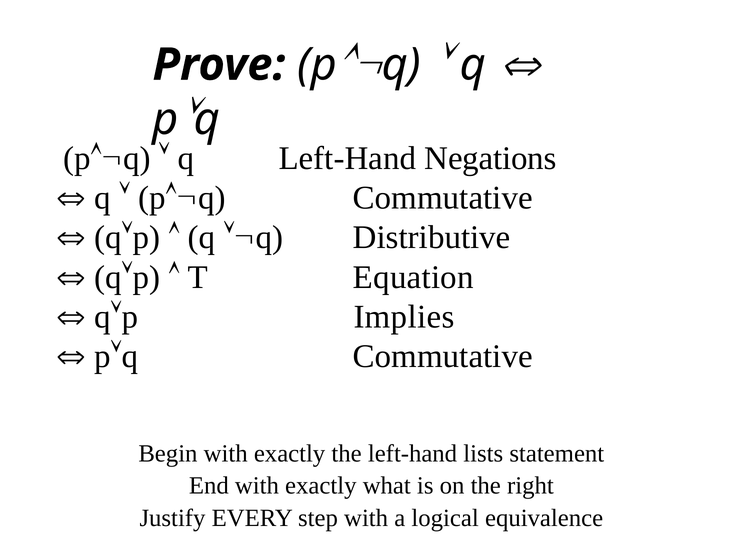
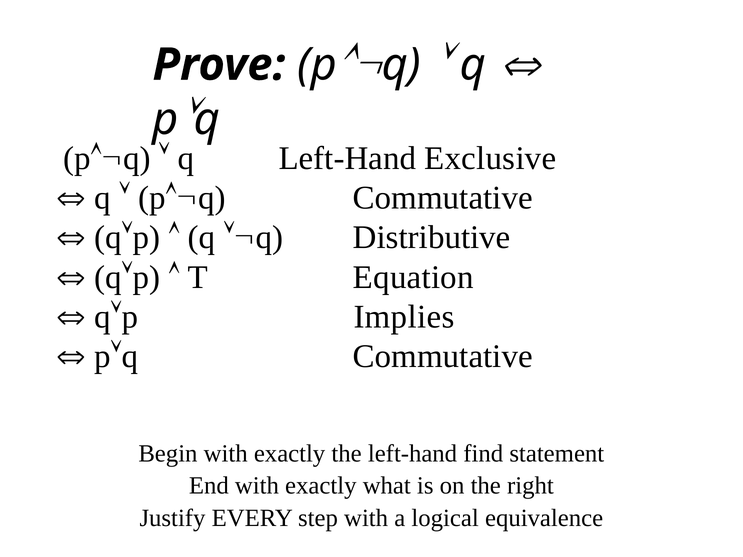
Negations: Negations -> Exclusive
lists: lists -> find
